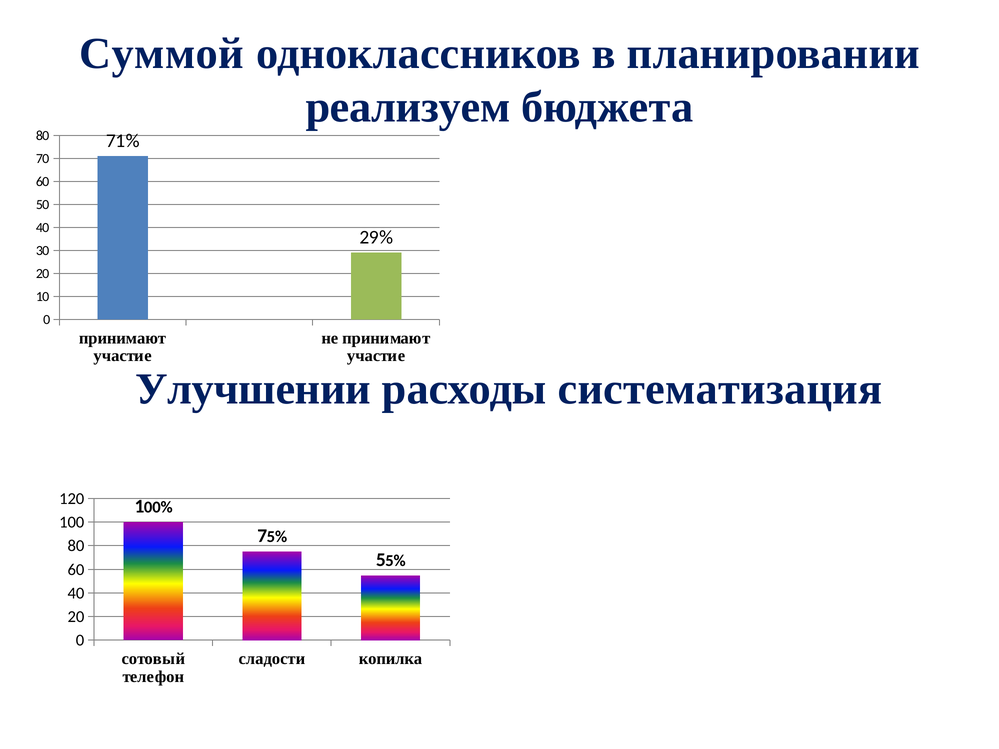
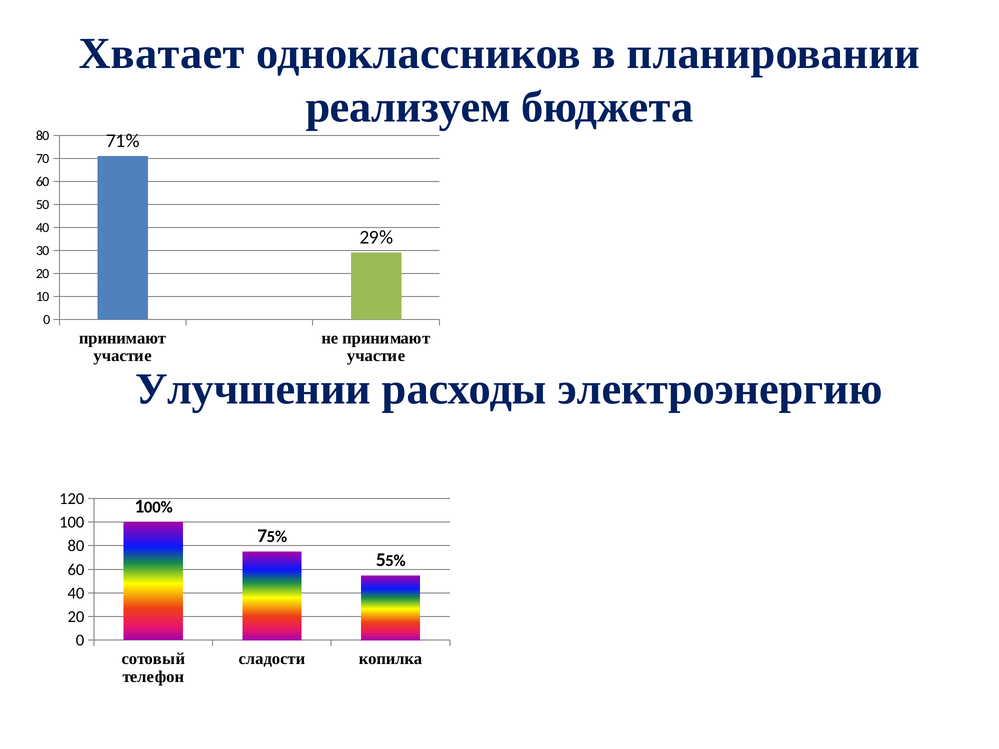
Суммой: Суммой -> Хватает
систематизация: систематизация -> электроэнергию
